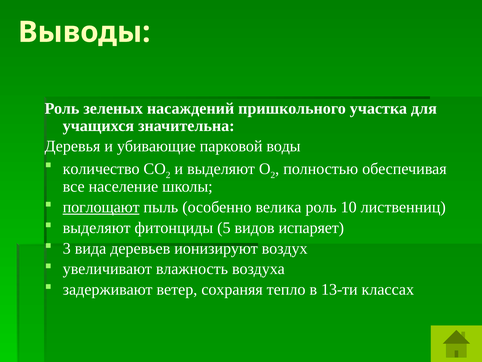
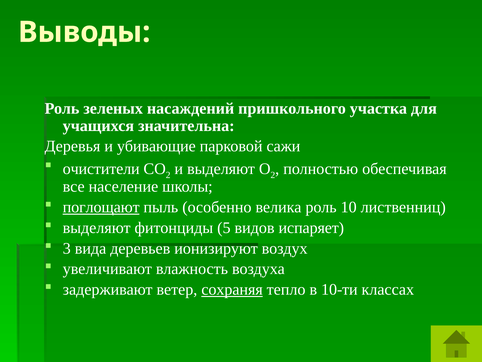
воды: воды -> сажи
количество: количество -> очистители
сохраняя underline: none -> present
13-ти: 13-ти -> 10-ти
